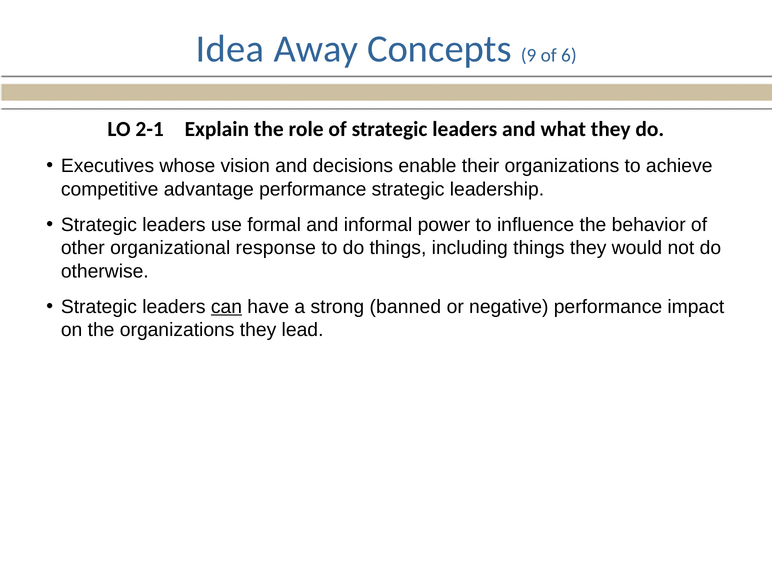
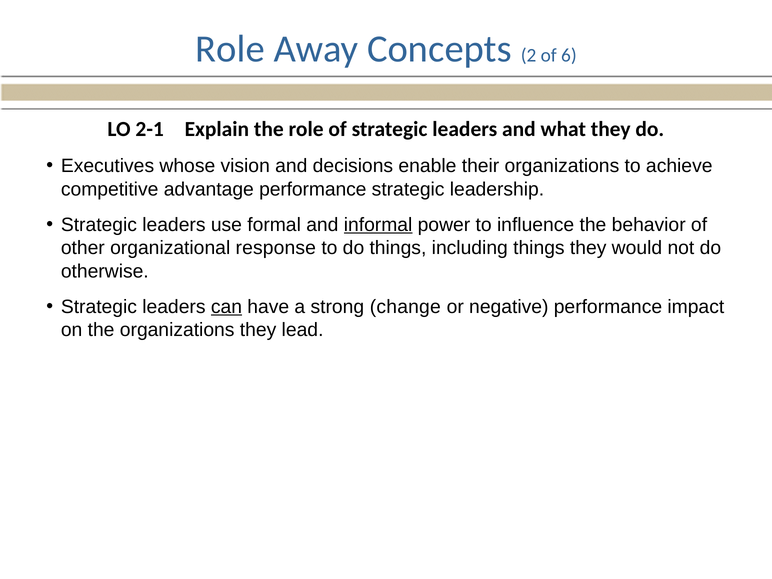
Idea at (230, 49): Idea -> Role
9: 9 -> 2
informal underline: none -> present
banned: banned -> change
